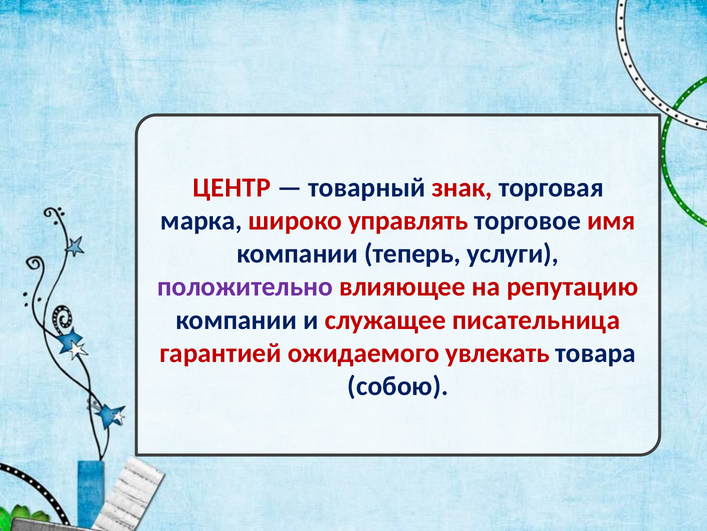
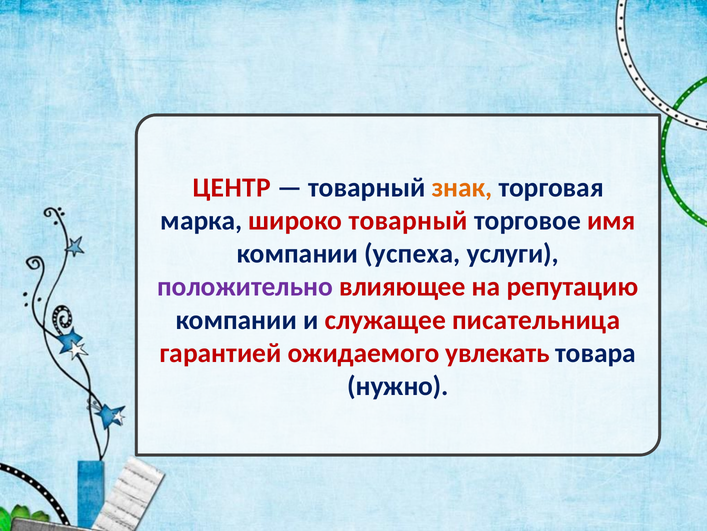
знак colour: red -> orange
широко управлять: управлять -> товарный
теперь: теперь -> успеха
собою: собою -> нужно
